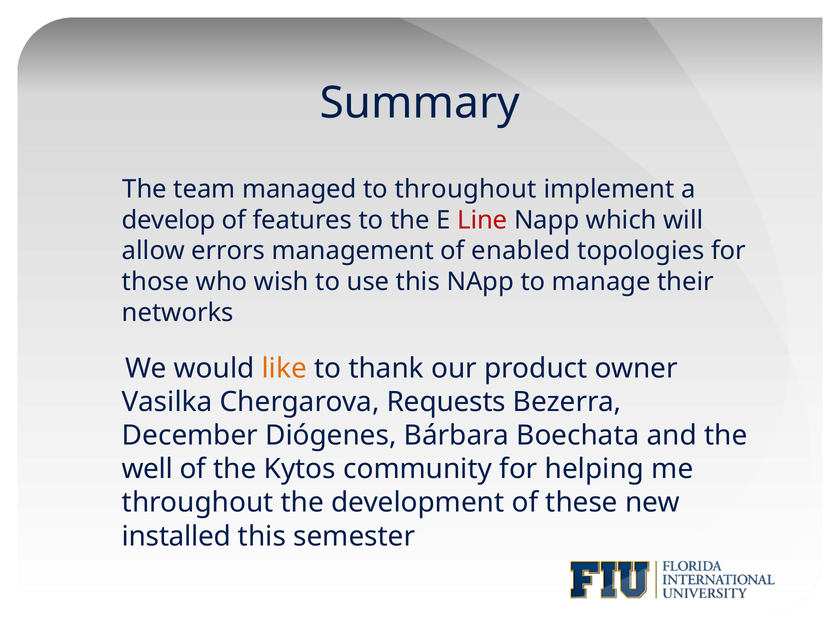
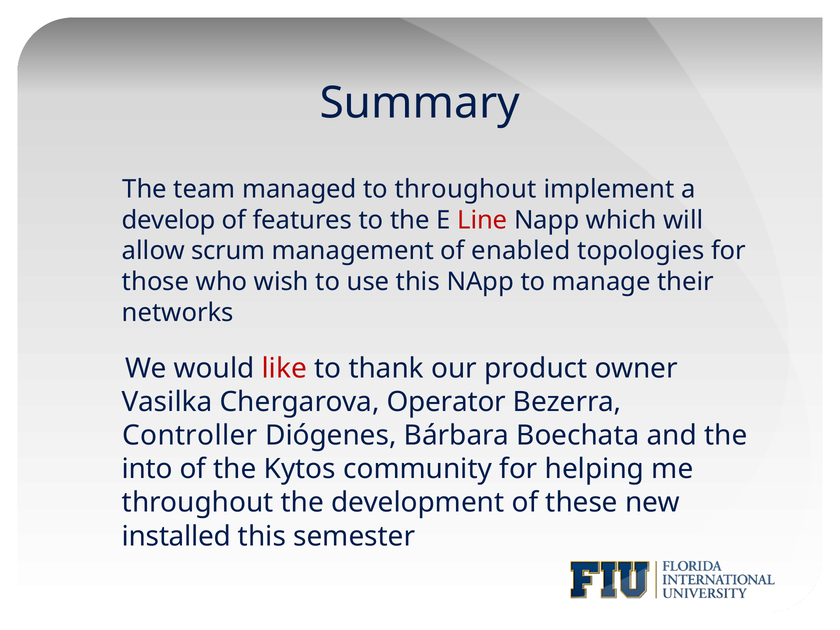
errors: errors -> scrum
like colour: orange -> red
Requests: Requests -> Operator
December: December -> Controller
well: well -> into
